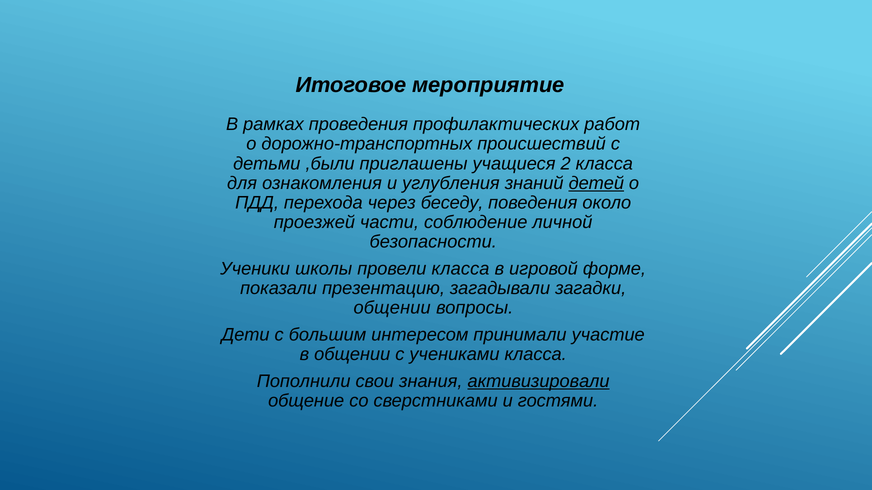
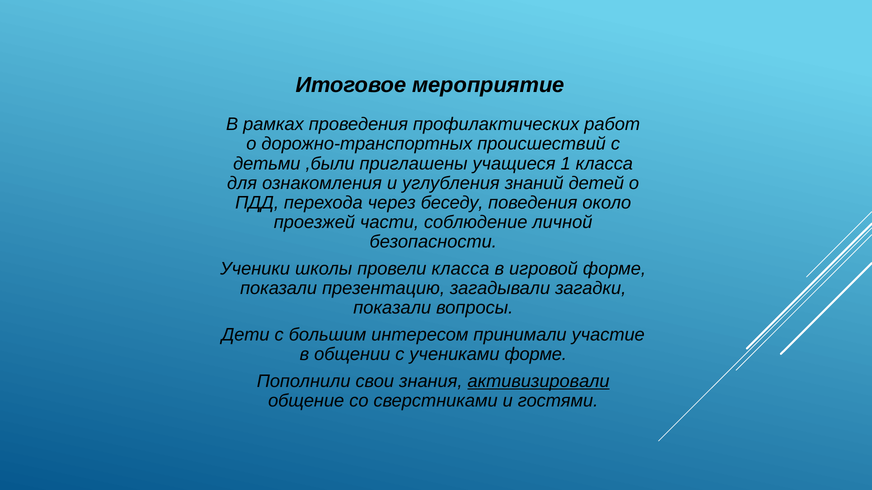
2: 2 -> 1
детей underline: present -> none
общении at (392, 308): общении -> показали
учениками класса: класса -> форме
